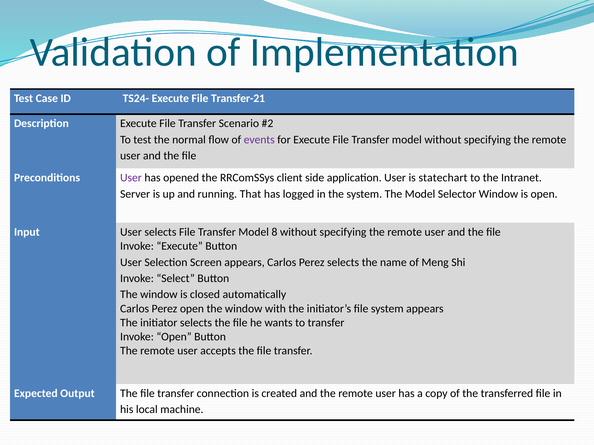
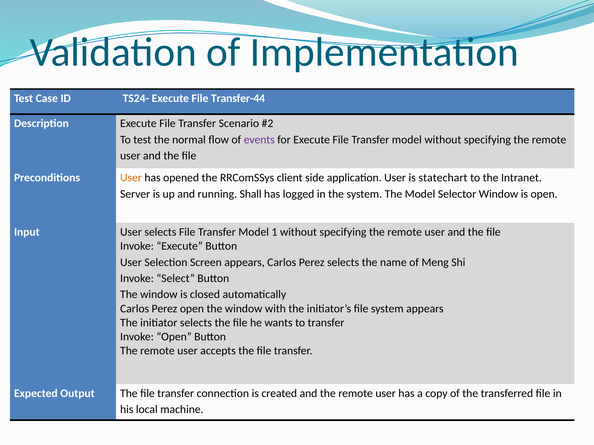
Transfer-21: Transfer-21 -> Transfer-44
User at (131, 178) colour: purple -> orange
That: That -> Shall
8: 8 -> 1
